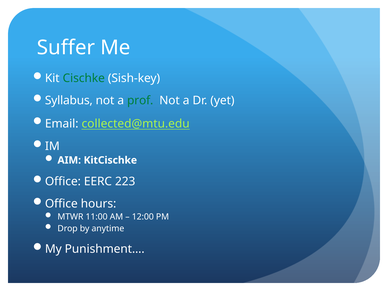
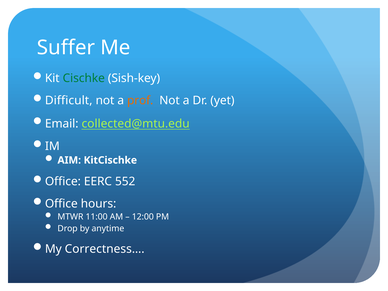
Syllabus: Syllabus -> Difficult
prof colour: green -> orange
223: 223 -> 552
Punishment…: Punishment… -> Correctness…
